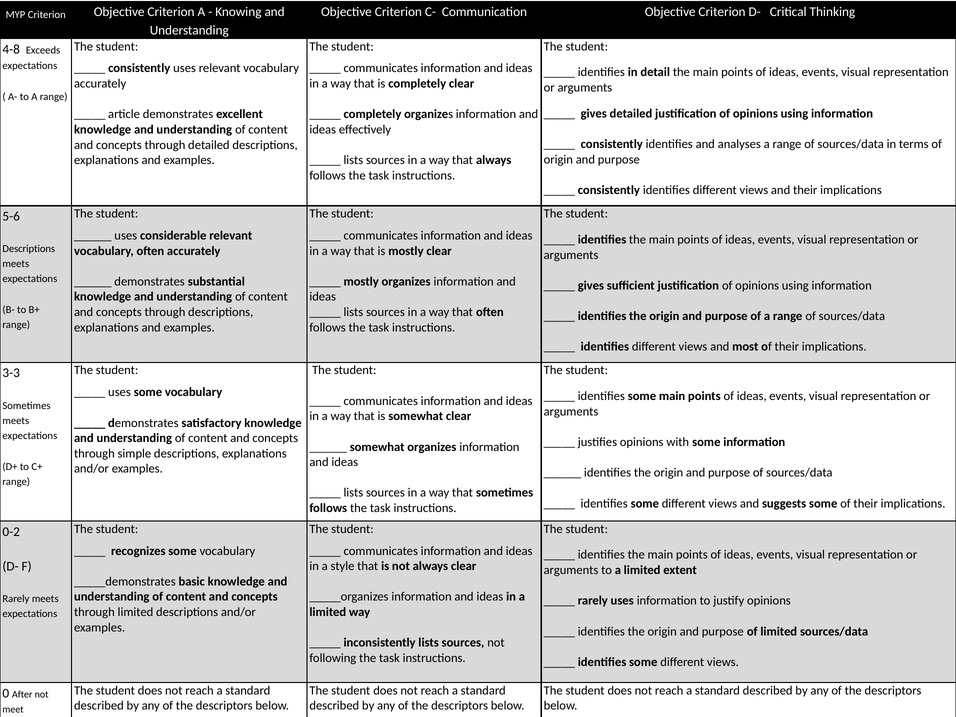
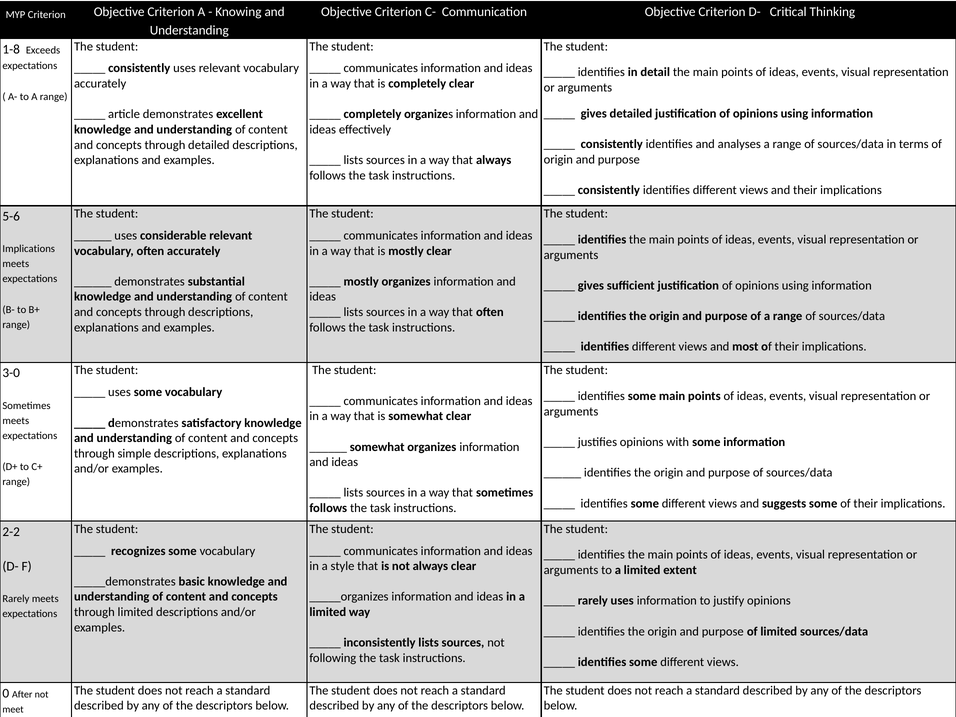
4-8: 4-8 -> 1-8
Descriptions at (29, 249): Descriptions -> Implications
3-3: 3-3 -> 3-0
0-2: 0-2 -> 2-2
